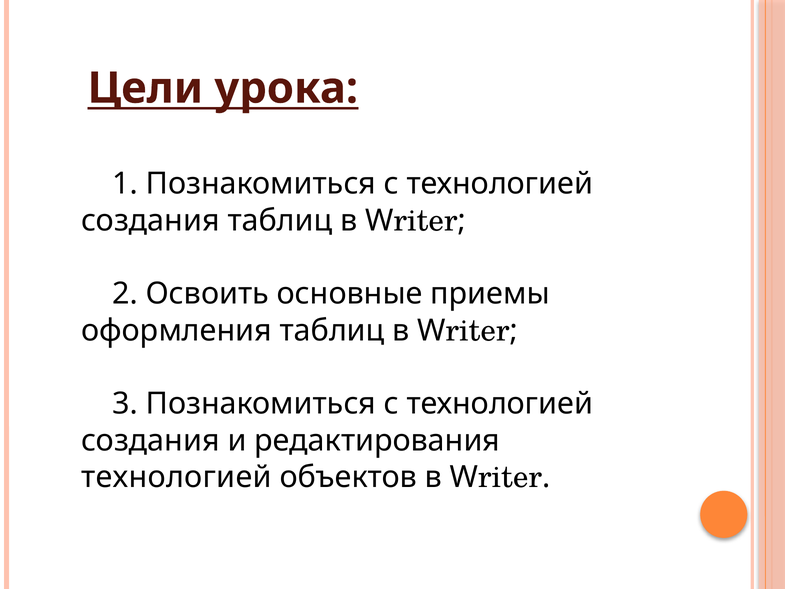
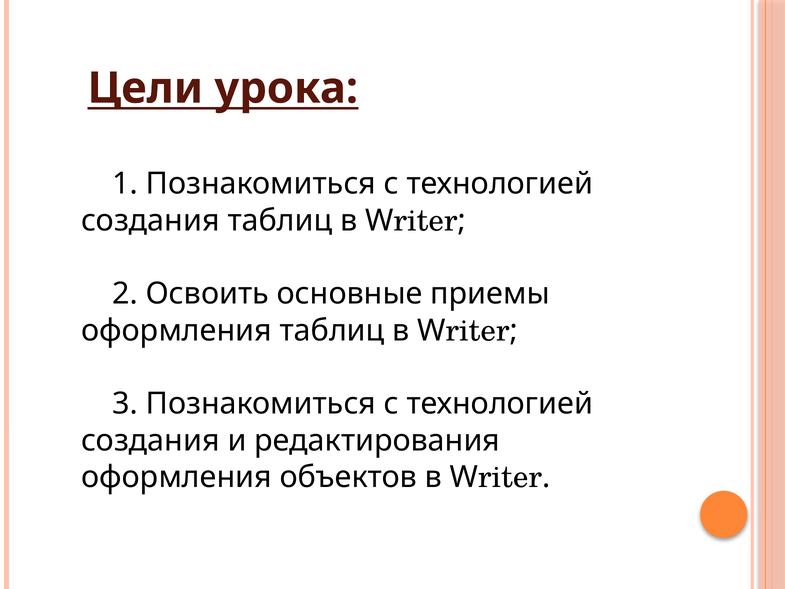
технологией at (176, 477): технологией -> оформления
